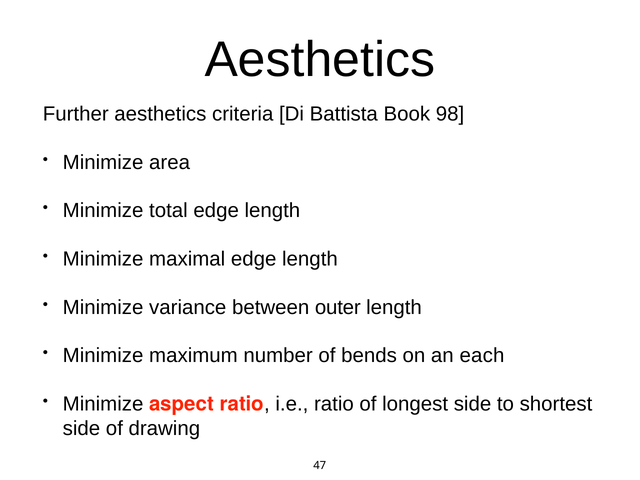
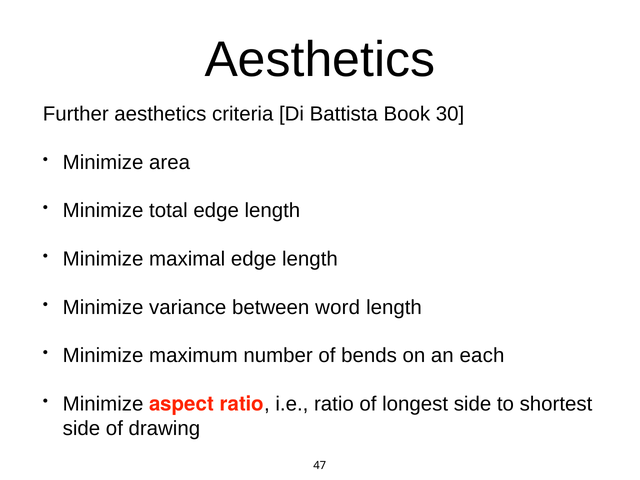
98: 98 -> 30
outer: outer -> word
